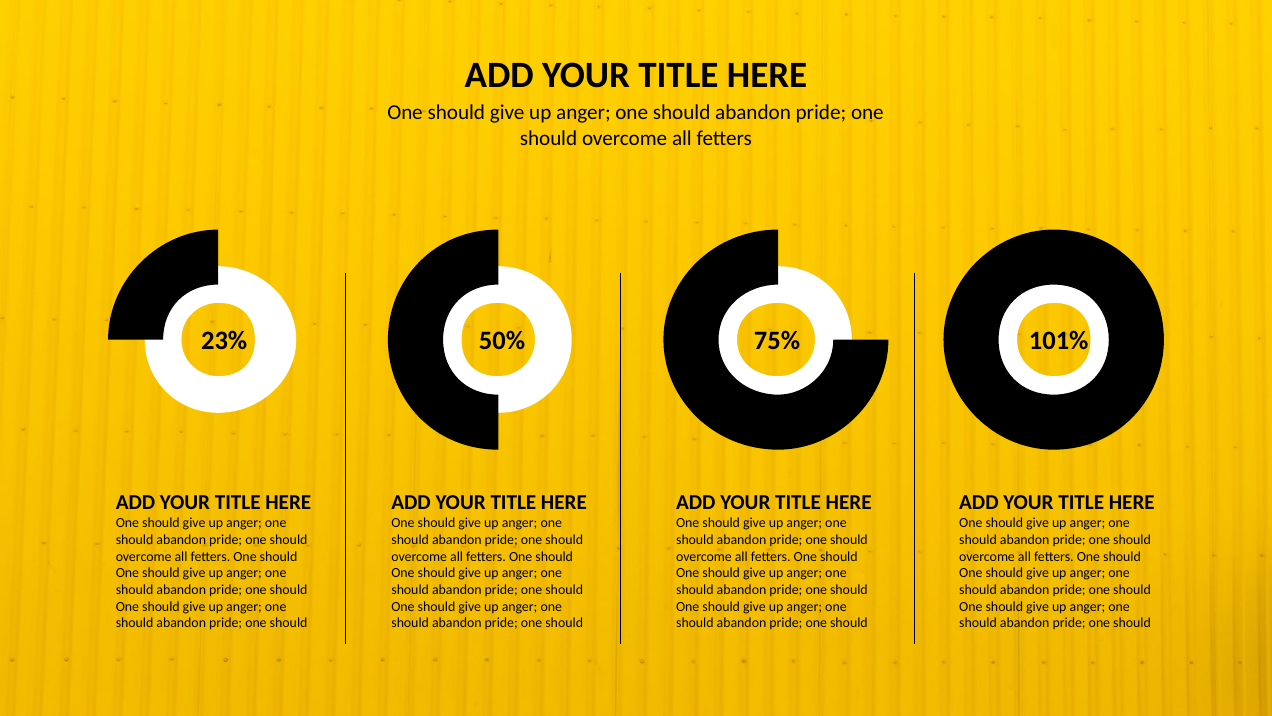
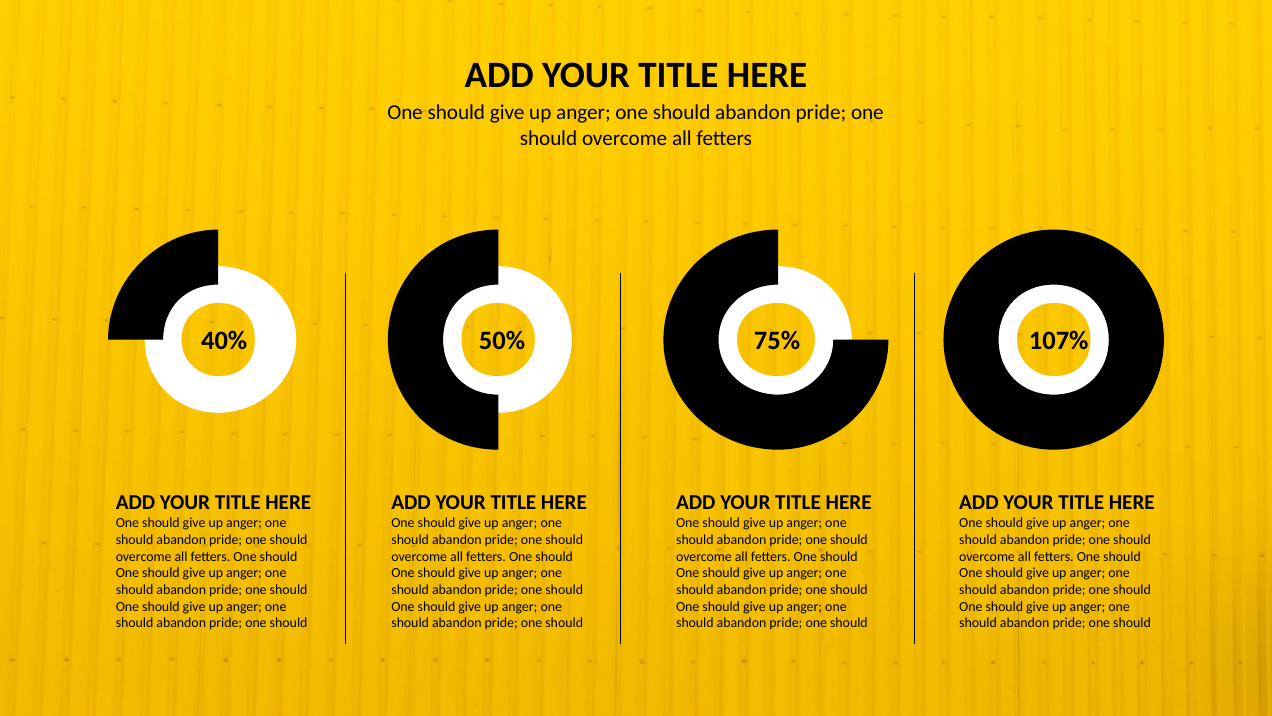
23%: 23% -> 40%
101%: 101% -> 107%
